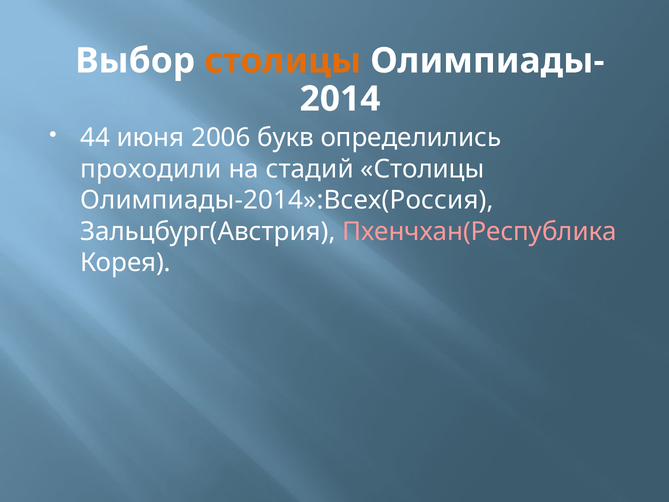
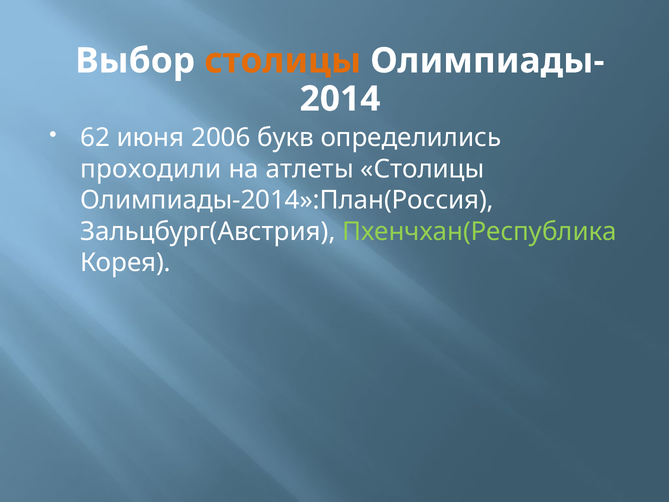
44: 44 -> 62
стадий: стадий -> атлеты
Олимпиады-2014»:Всех(Россия: Олимпиады-2014»:Всех(Россия -> Олимпиады-2014»:План(Россия
Пхенчхан(Республика colour: pink -> light green
